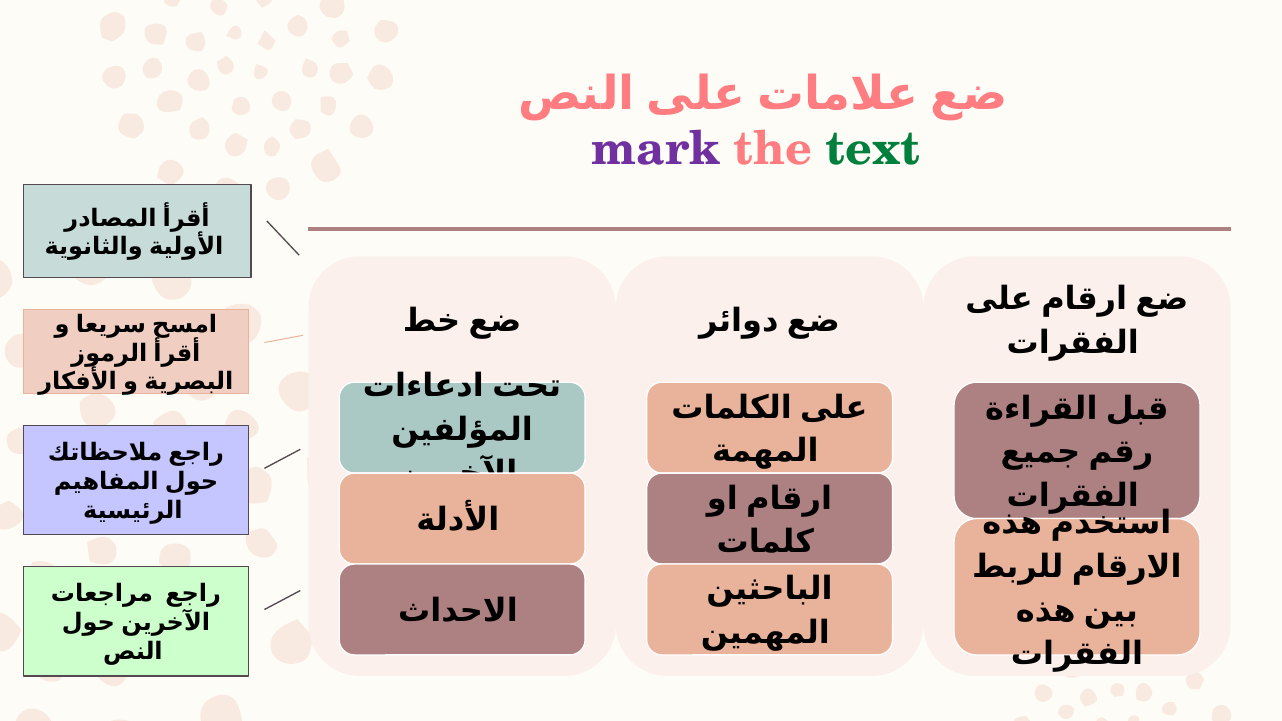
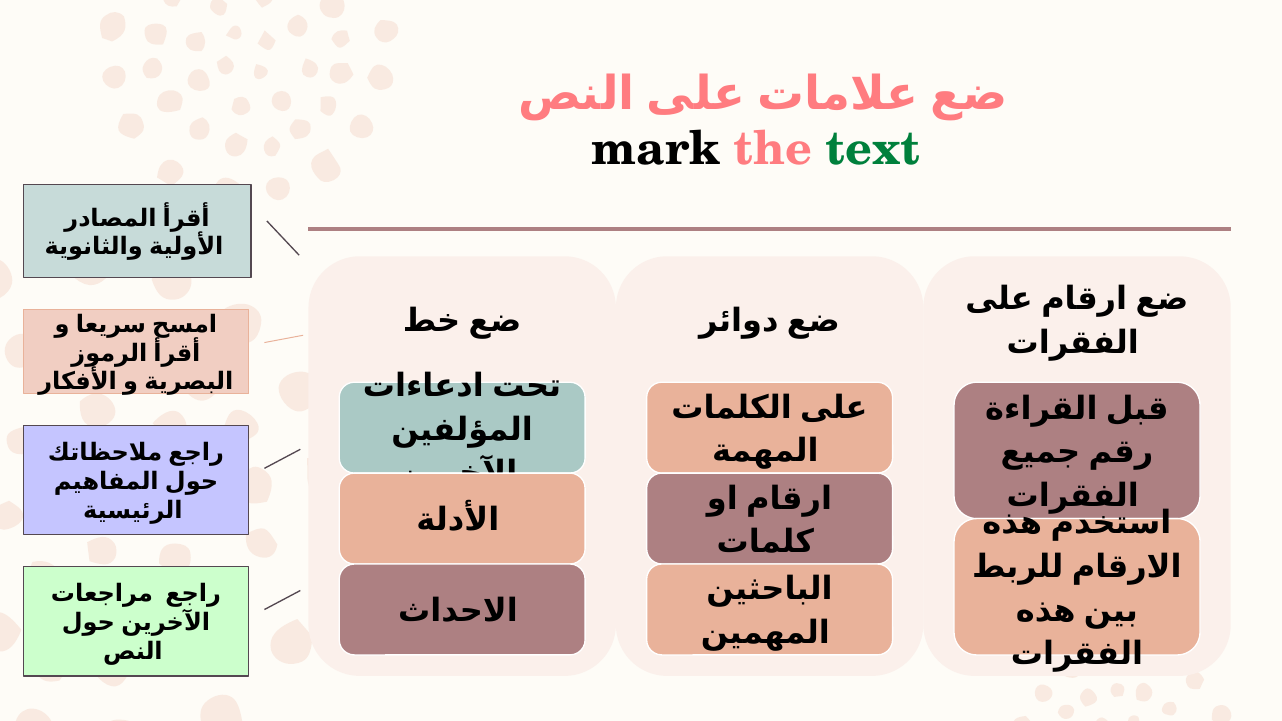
mark colour: purple -> black
